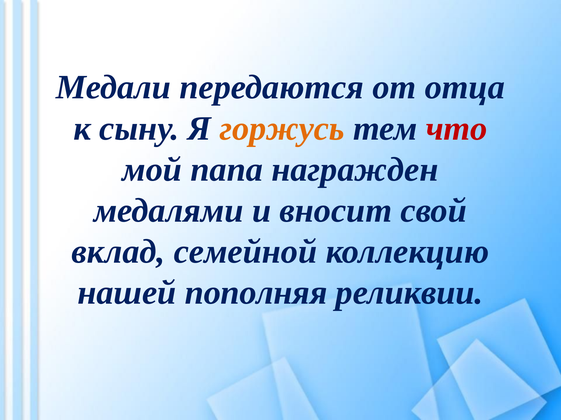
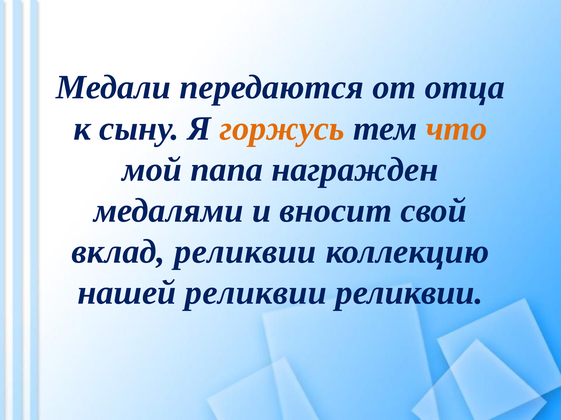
что colour: red -> orange
вклад семейной: семейной -> реликвии
нашей пополняя: пополняя -> реликвии
